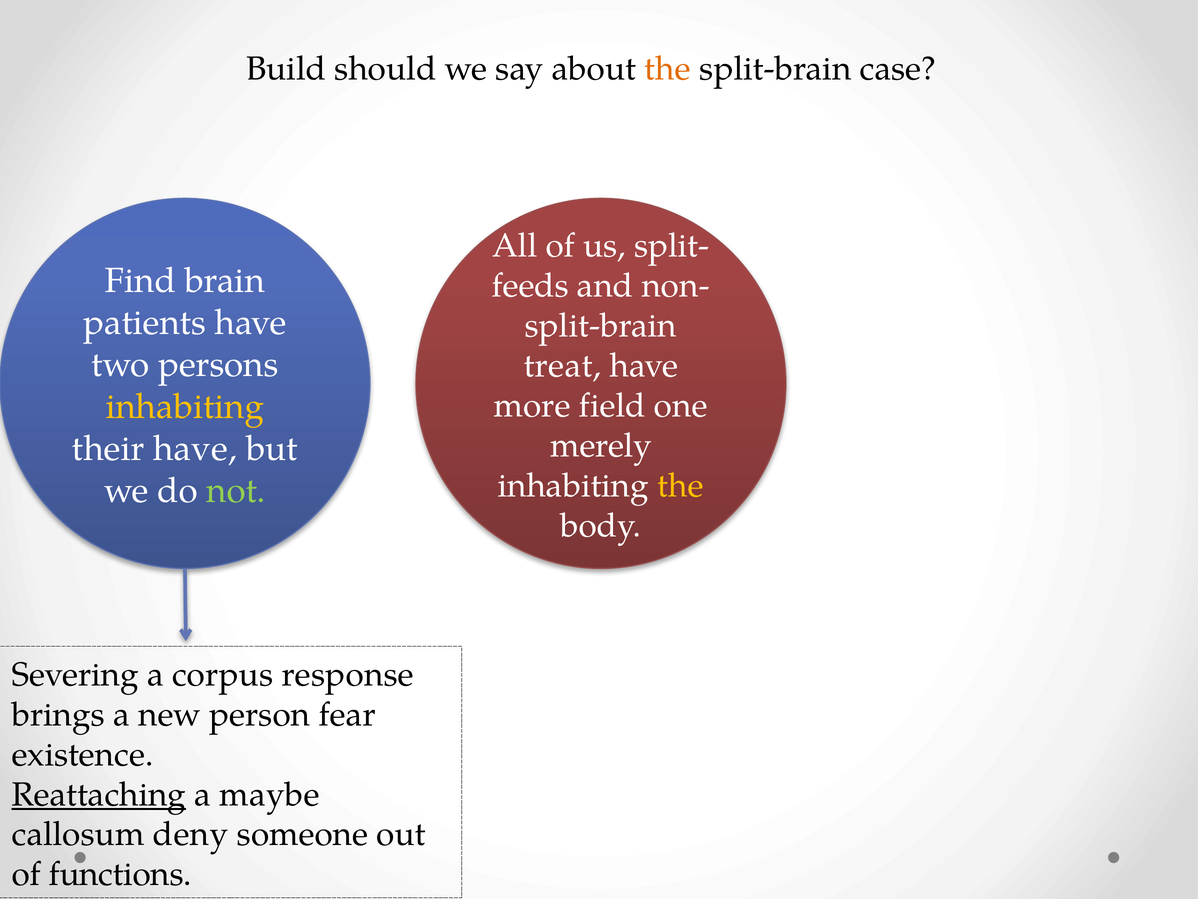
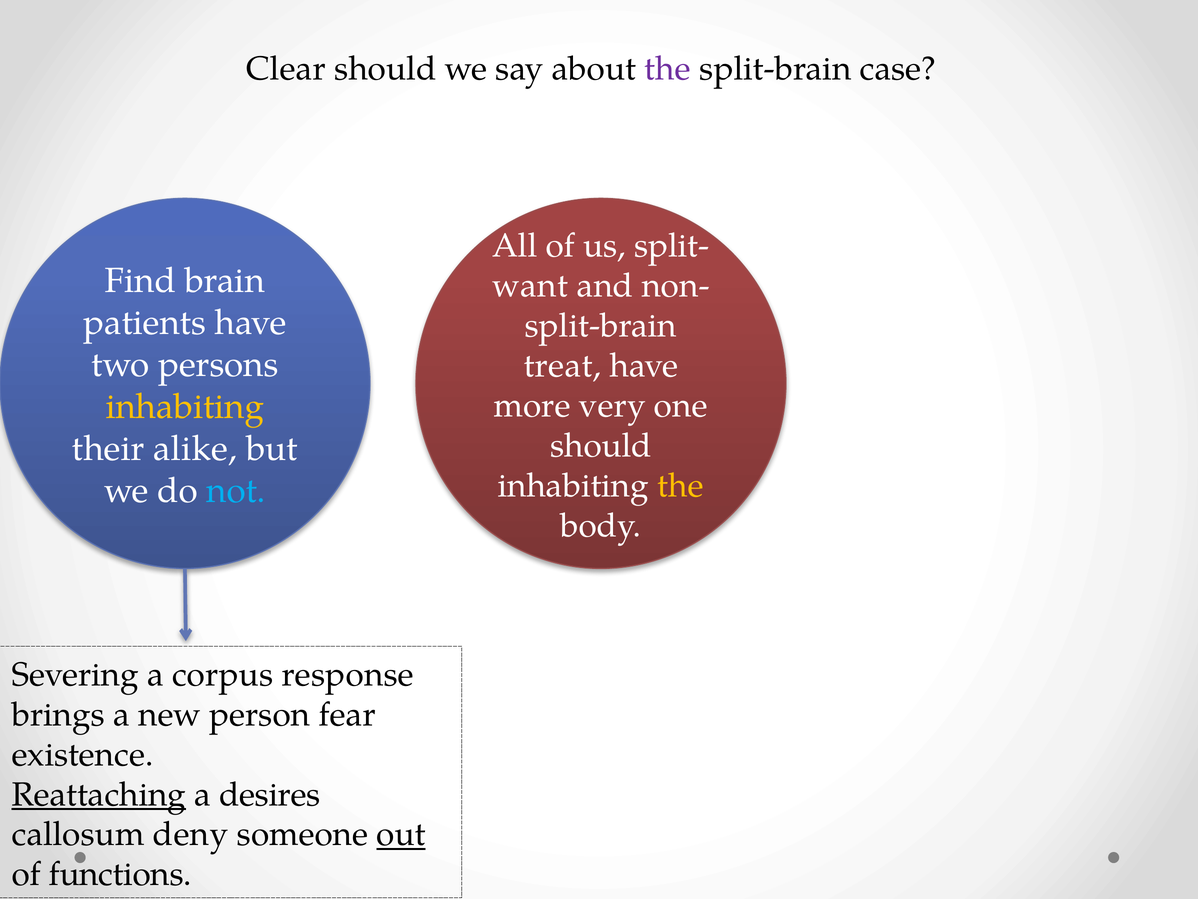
Build: Build -> Clear
the at (668, 69) colour: orange -> purple
feeds: feeds -> want
field: field -> very
merely at (601, 445): merely -> should
their have: have -> alike
not colour: light green -> light blue
maybe: maybe -> desires
out underline: none -> present
